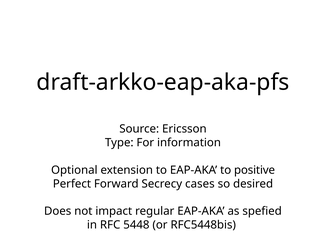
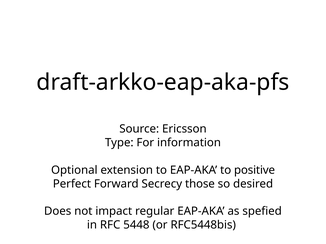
cases: cases -> those
